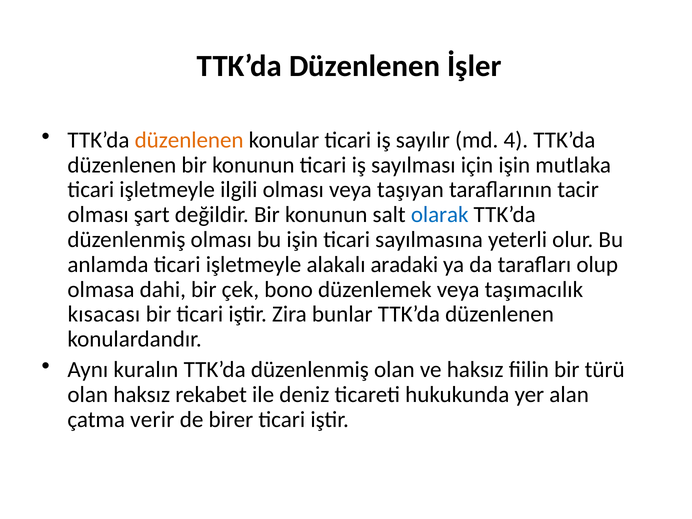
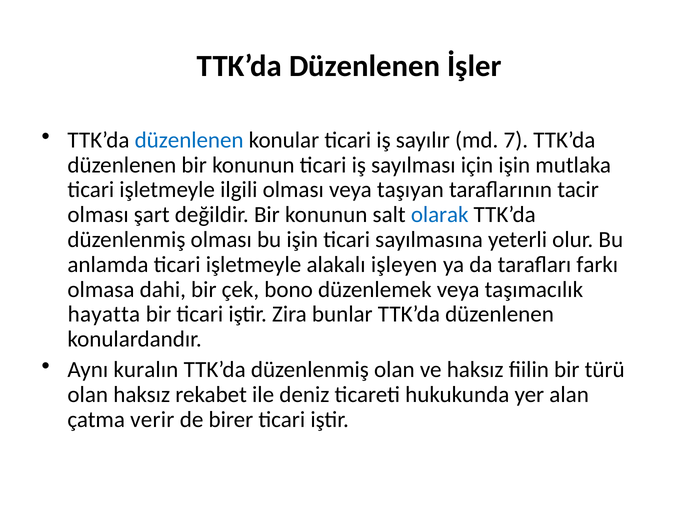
düzenlenen at (189, 140) colour: orange -> blue
4: 4 -> 7
aradaki: aradaki -> işleyen
olup: olup -> farkı
kısacası: kısacası -> hayatta
